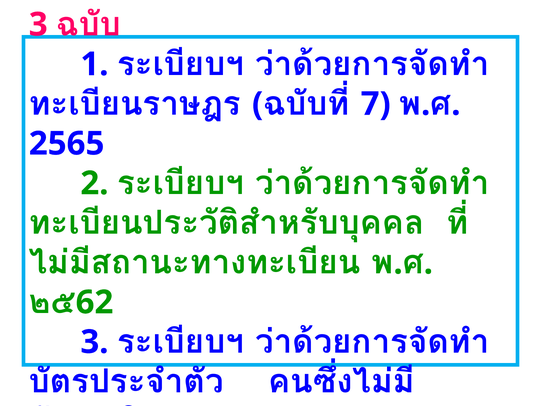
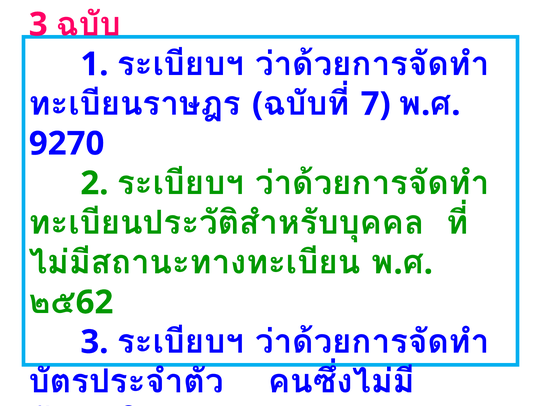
2565: 2565 -> 9270
